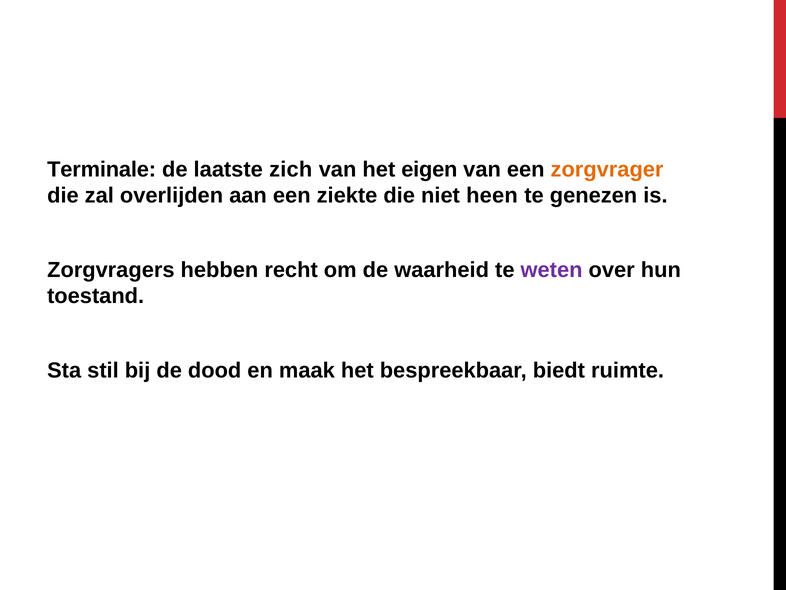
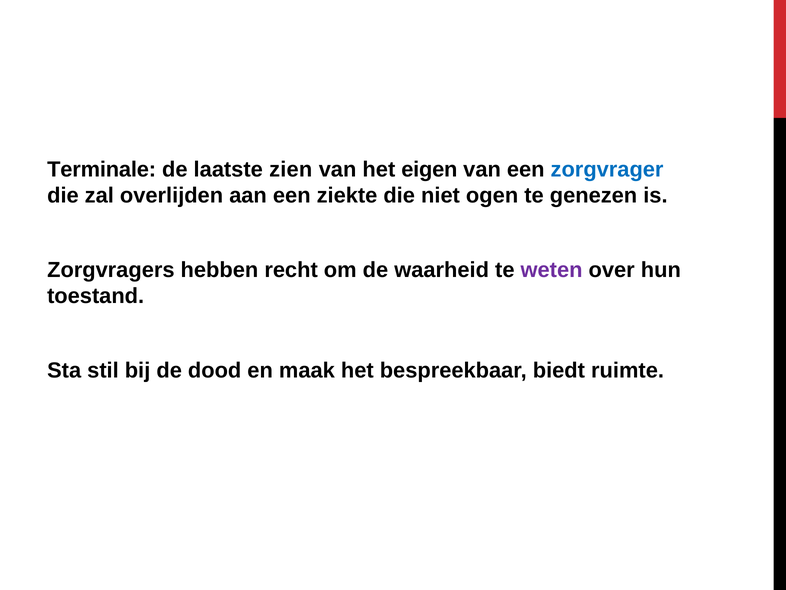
zich: zich -> zien
zorgvrager colour: orange -> blue
heen: heen -> ogen
